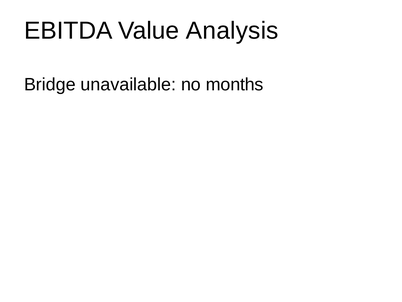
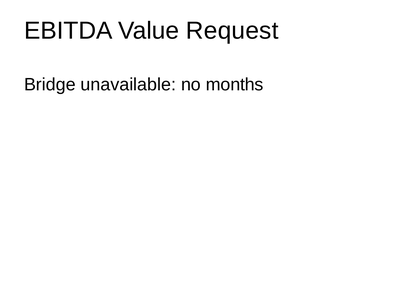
Analysis: Analysis -> Request
